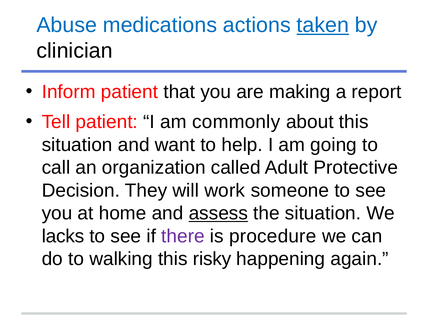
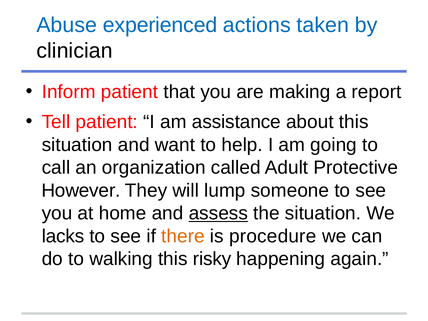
medications: medications -> experienced
taken underline: present -> none
commonly: commonly -> assistance
Decision: Decision -> However
work: work -> lump
there colour: purple -> orange
